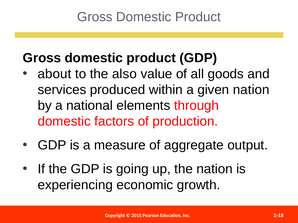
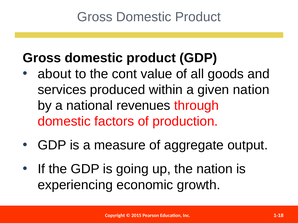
also: also -> cont
elements: elements -> revenues
